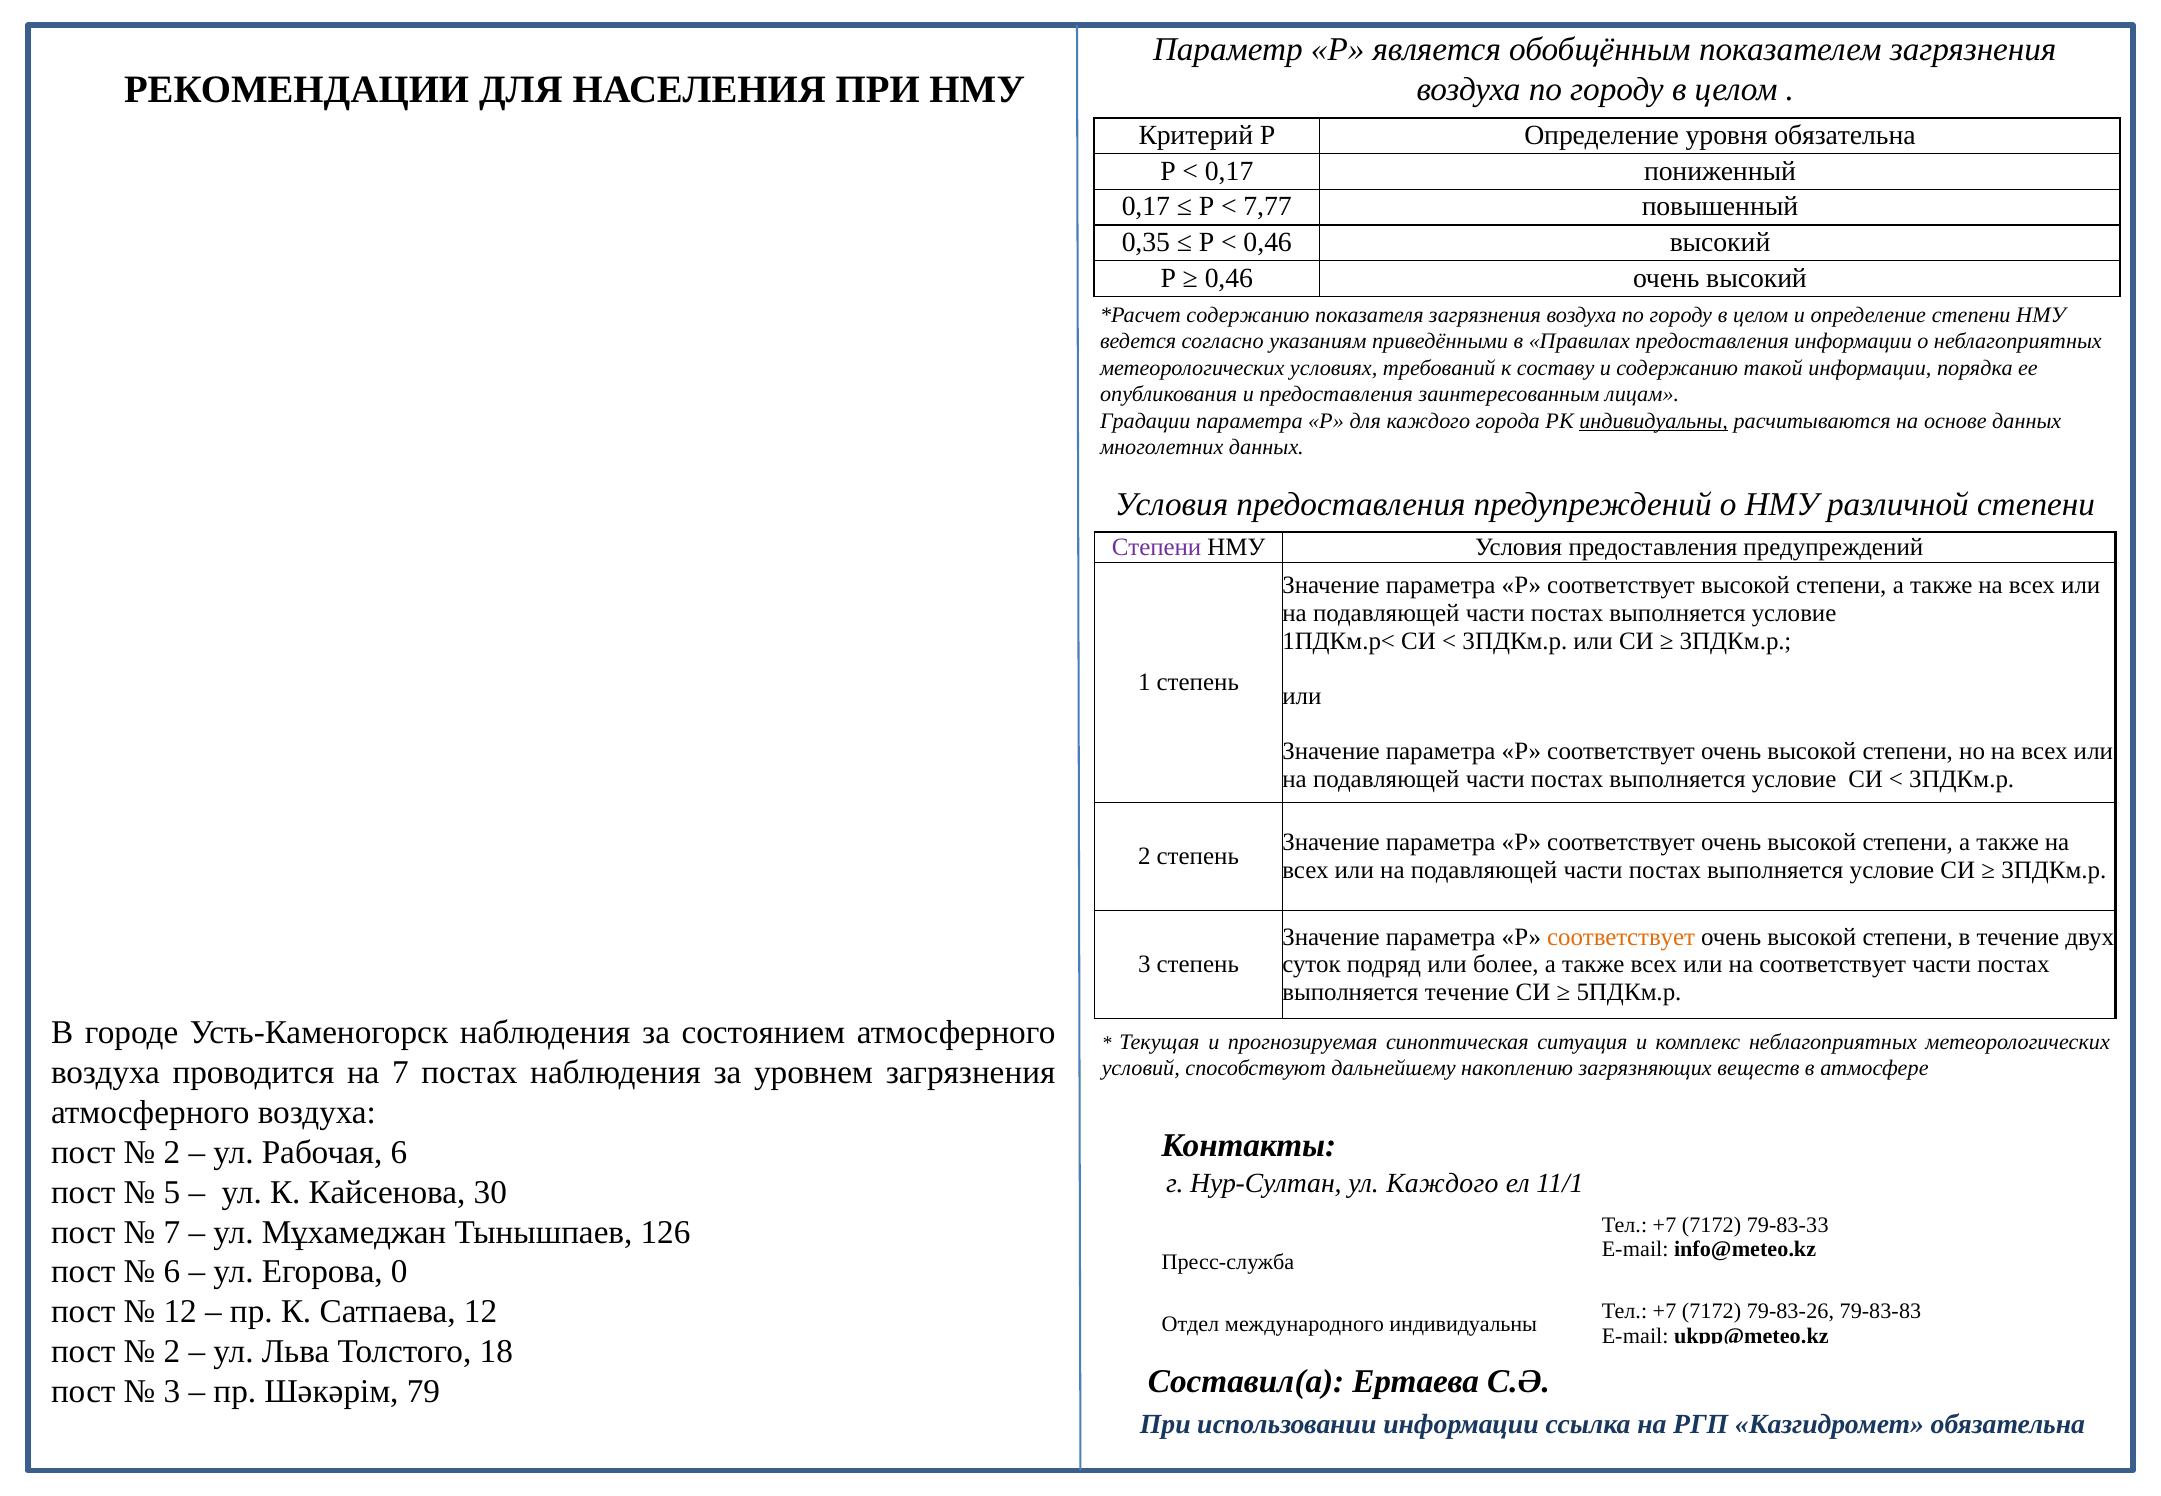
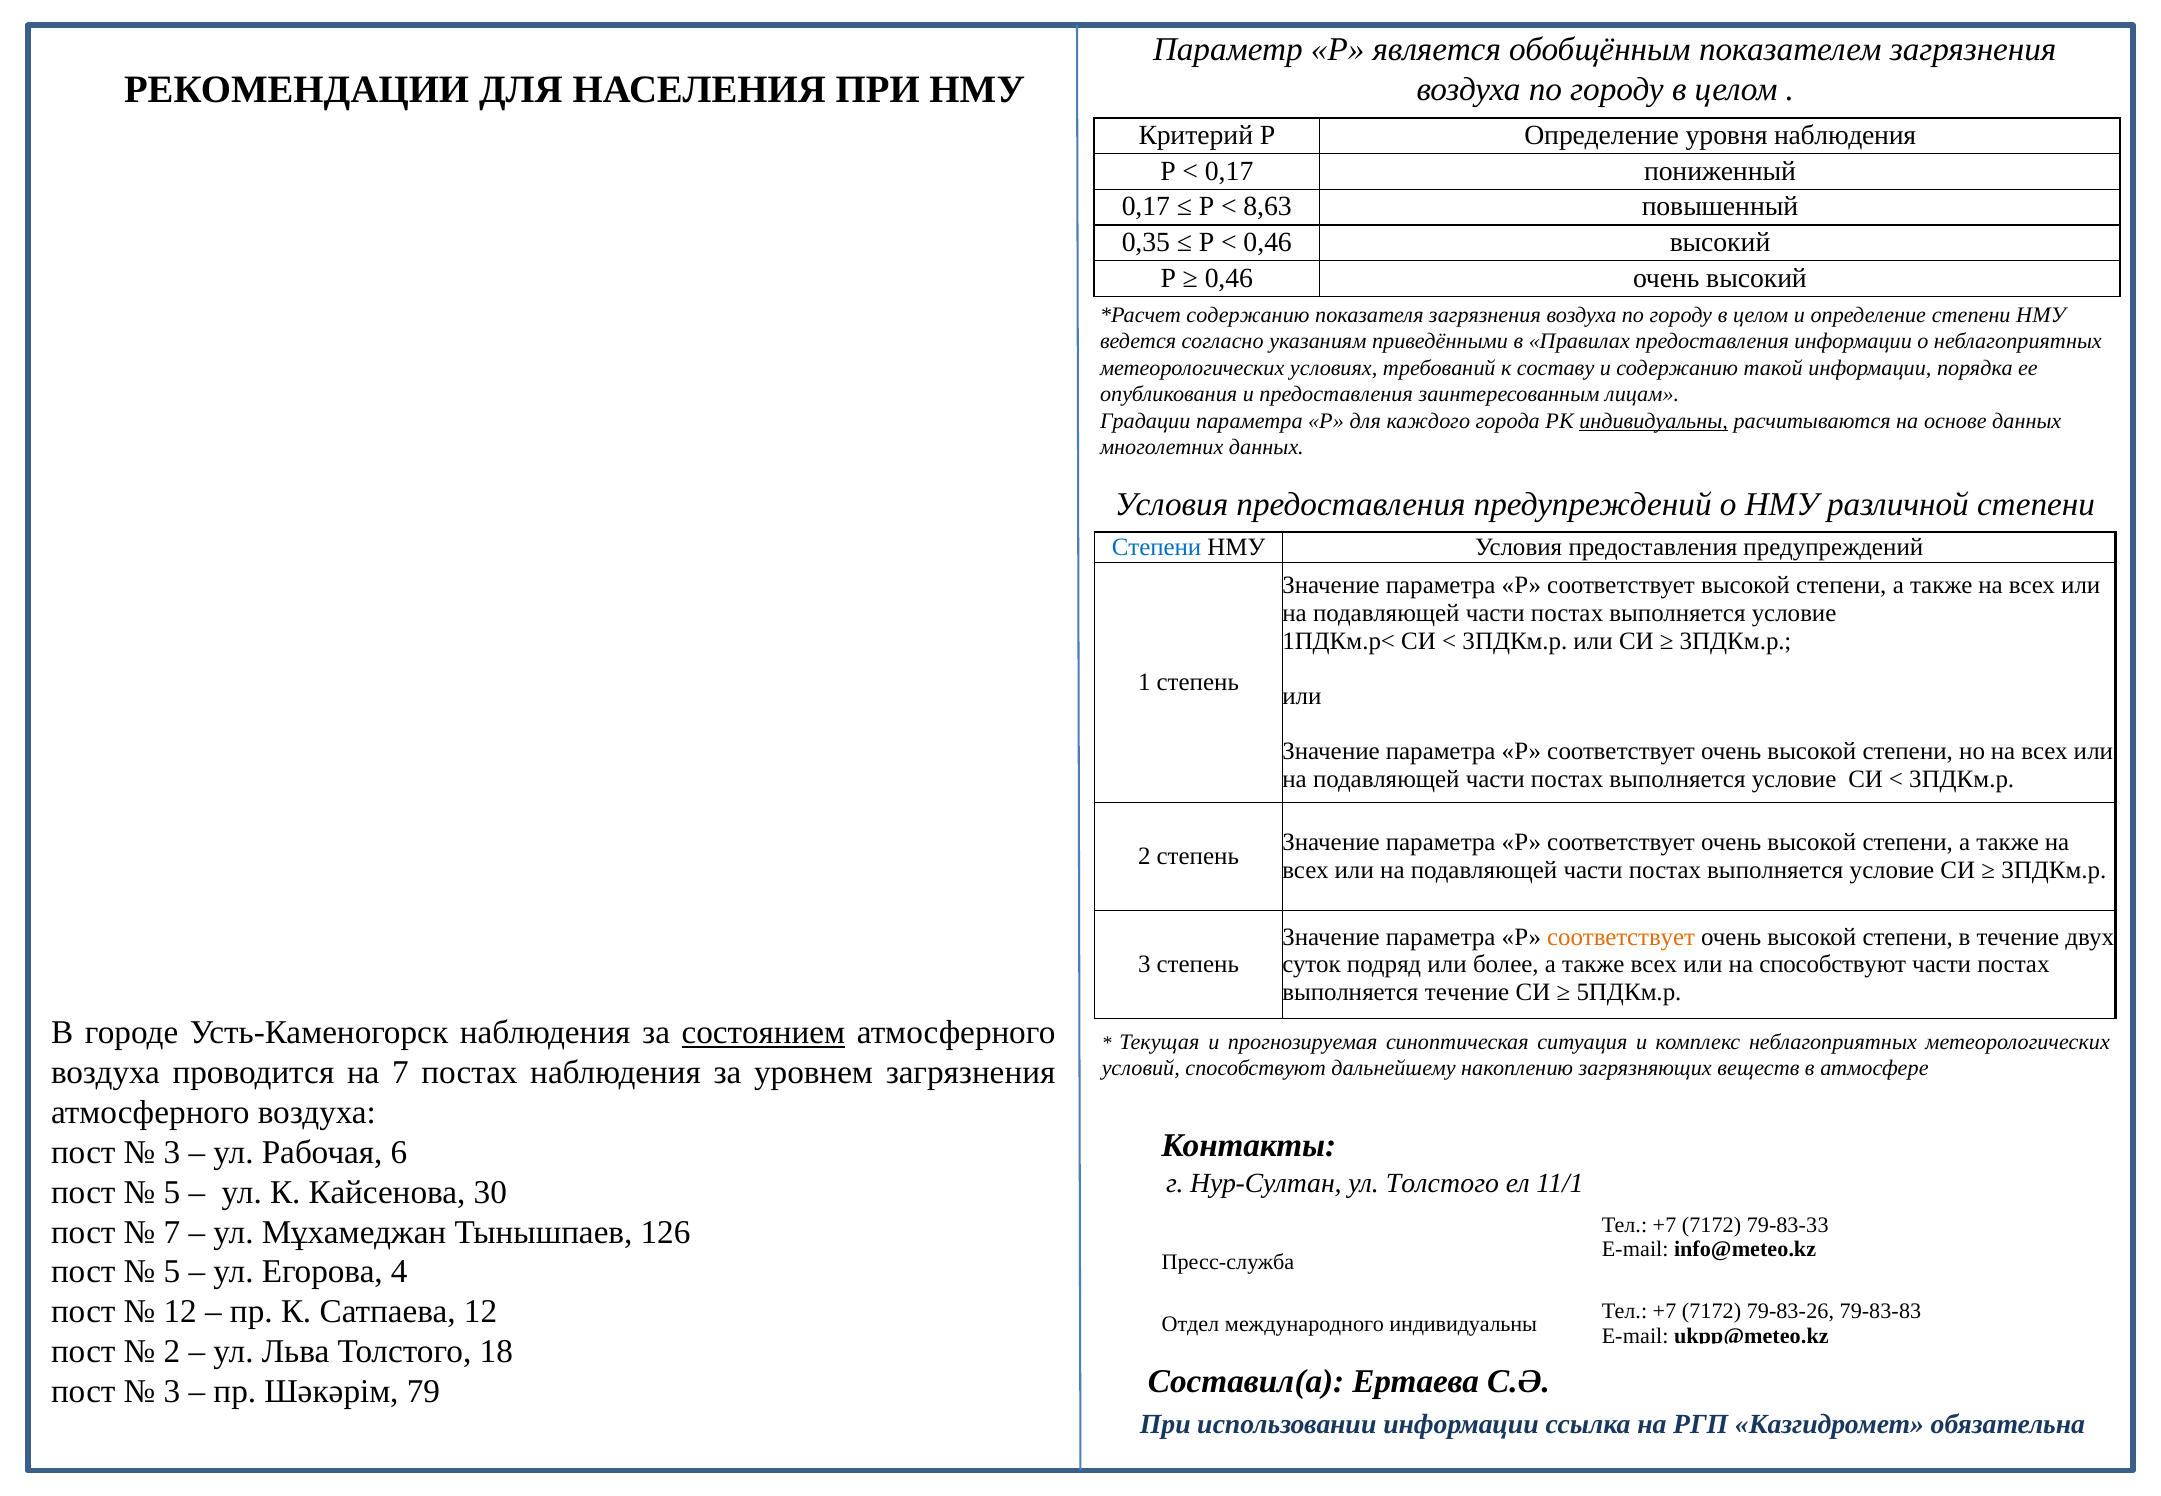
уровня обязательна: обязательна -> наблюдения
7,77: 7,77 -> 8,63
Степени at (1157, 547) colour: purple -> blue
на соответствует: соответствует -> способствуют
состоянием underline: none -> present
2 at (172, 1152): 2 -> 3
ул Каждого: Каждого -> Толстого
6 at (172, 1272): 6 -> 5
0: 0 -> 4
